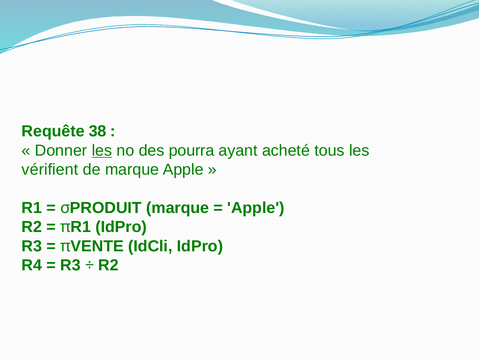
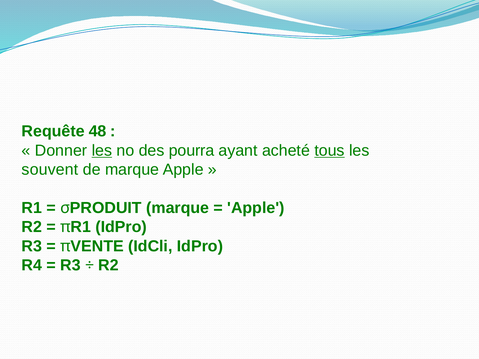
38: 38 -> 48
tous underline: none -> present
vérifient: vérifient -> souvent
